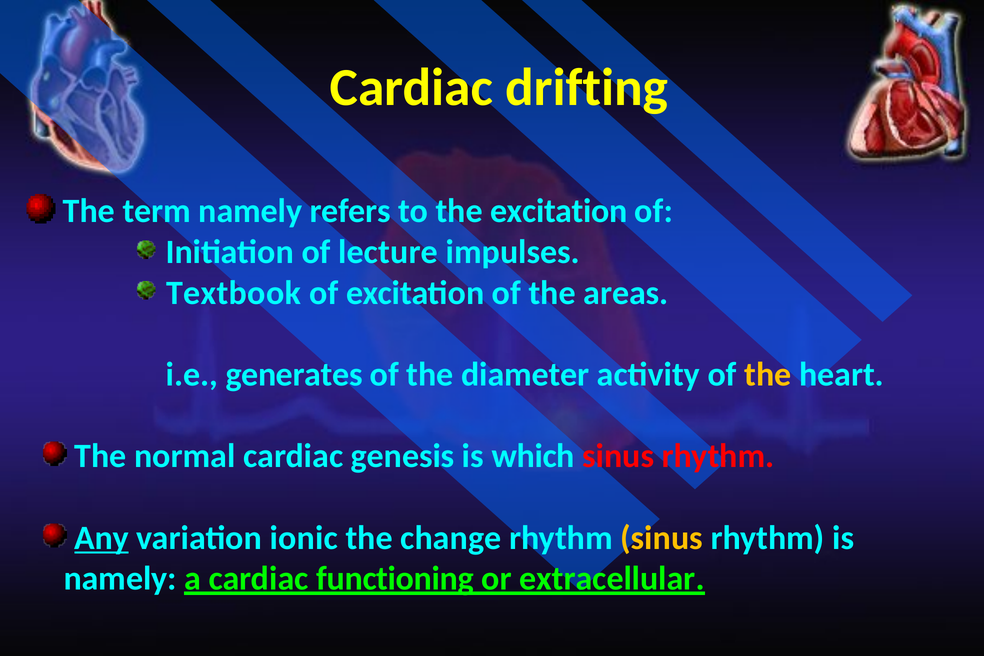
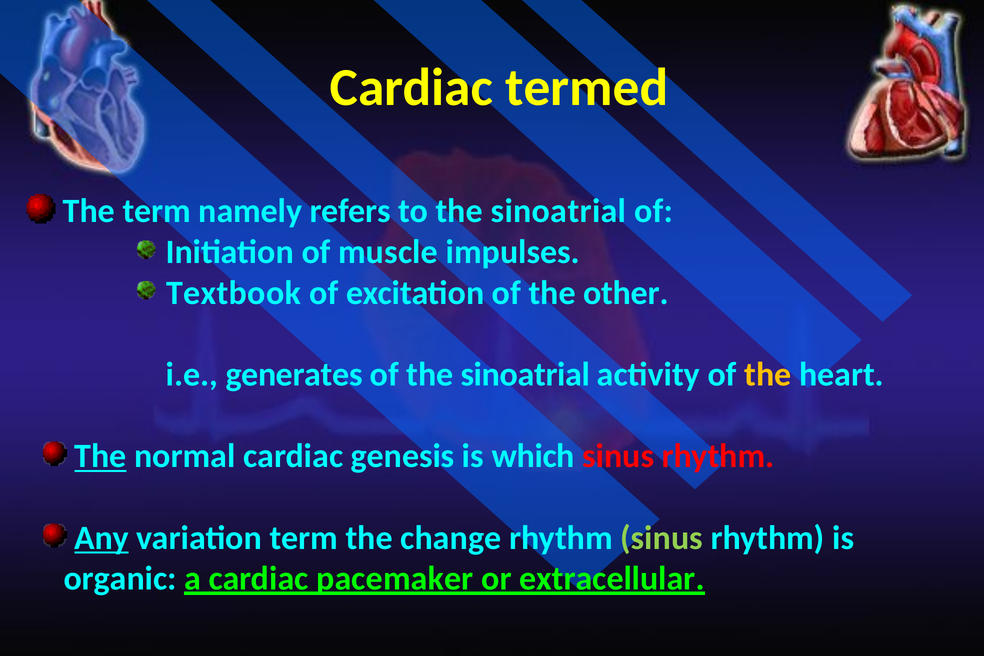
drifting: drifting -> termed
to the excitation: excitation -> sinoatrial
lecture: lecture -> muscle
areas: areas -> other
of the diameter: diameter -> sinoatrial
The at (101, 456) underline: none -> present
variation ionic: ionic -> term
sinus at (662, 538) colour: yellow -> light green
namely at (120, 579): namely -> organic
functioning: functioning -> pacemaker
